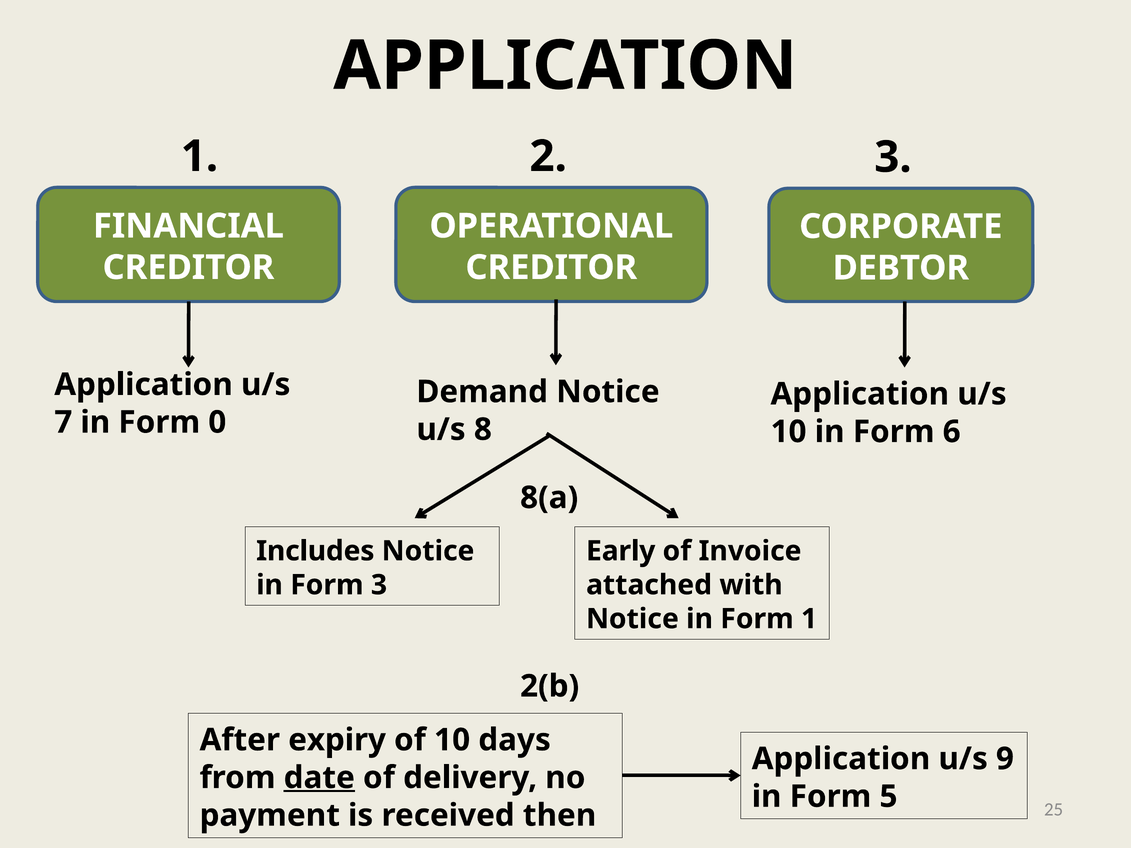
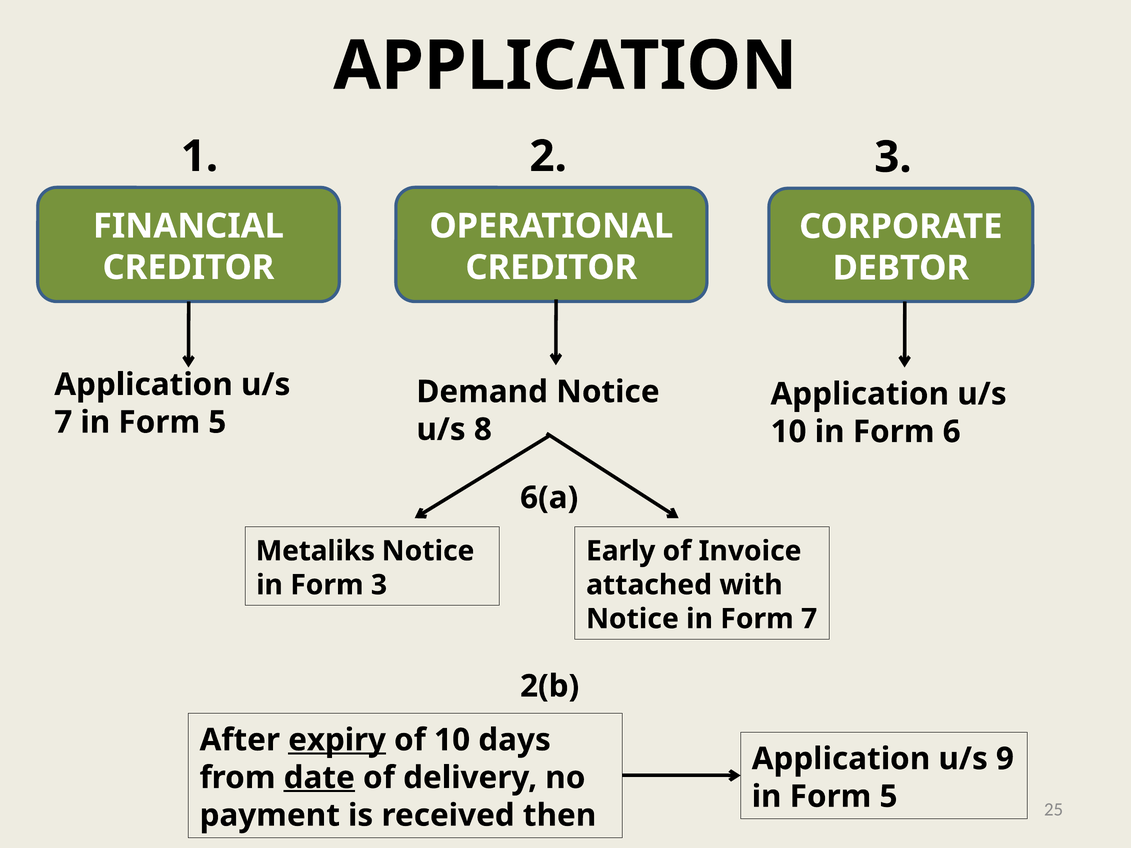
7 in Form 0: 0 -> 5
8(a: 8(a -> 6(a
Includes: Includes -> Metaliks
Form 1: 1 -> 7
expiry underline: none -> present
